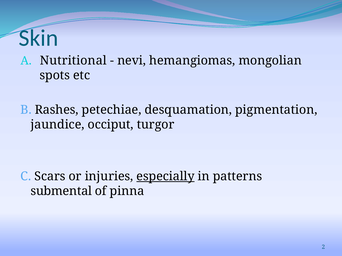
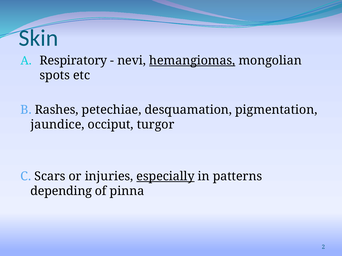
Nutritional: Nutritional -> Respiratory
hemangiomas underline: none -> present
submental: submental -> depending
